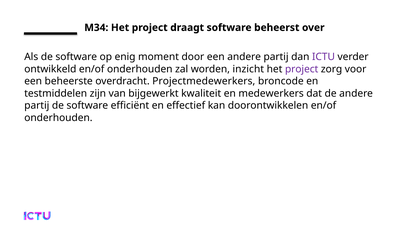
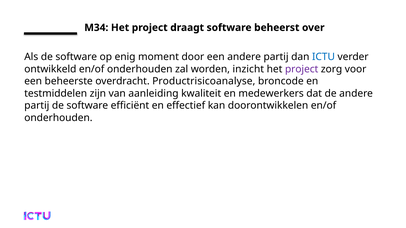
ICTU colour: purple -> blue
Projectmedewerkers: Projectmedewerkers -> Productrisicoanalyse
bijgewerkt: bijgewerkt -> aanleiding
